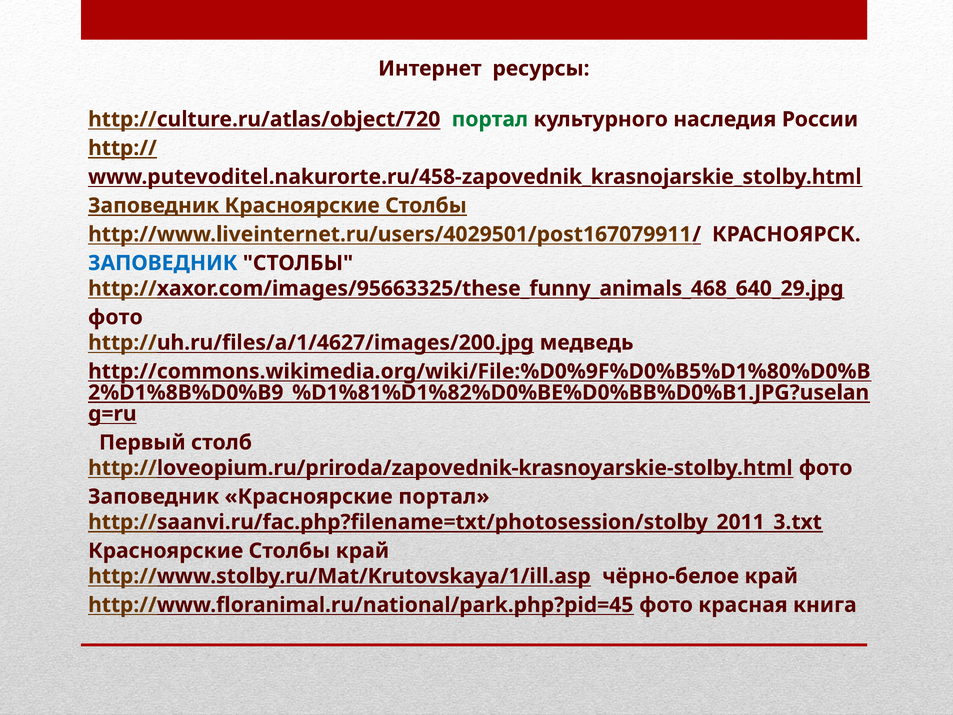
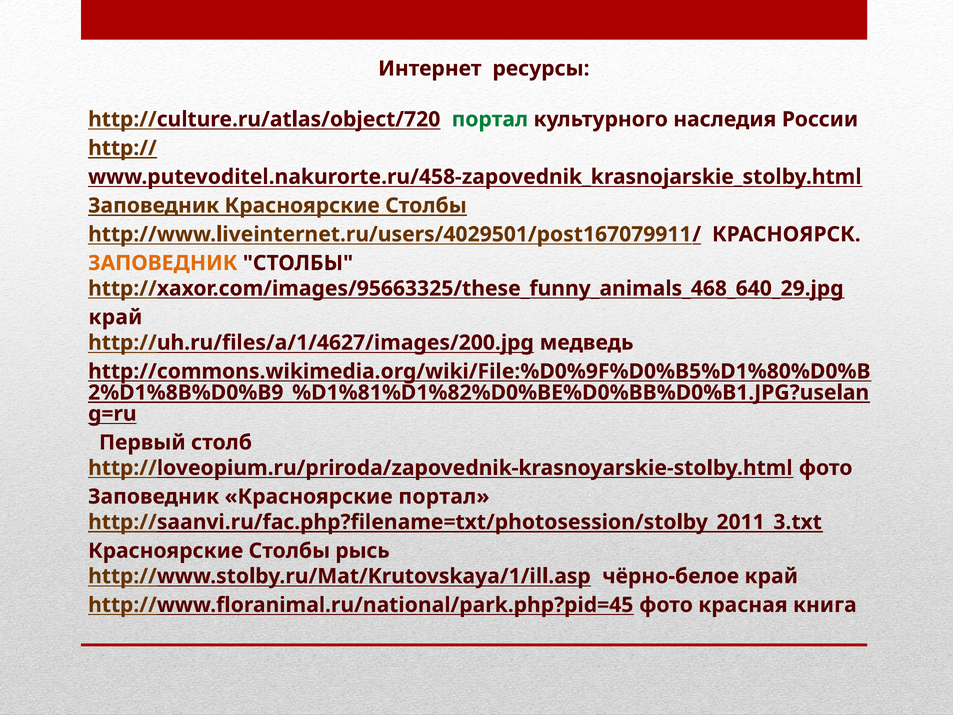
ЗАПОВЕДНИК at (163, 263) colour: blue -> orange
фото at (115, 317): фото -> край
Столбы край: край -> рысь
